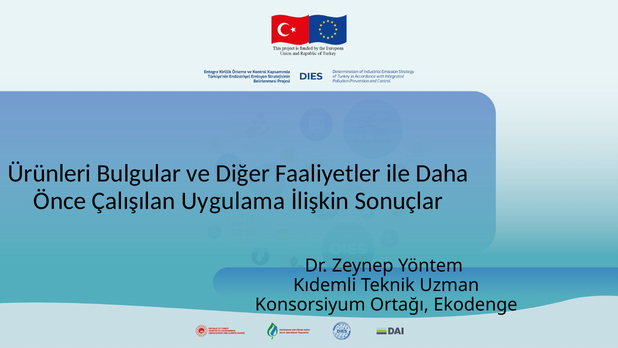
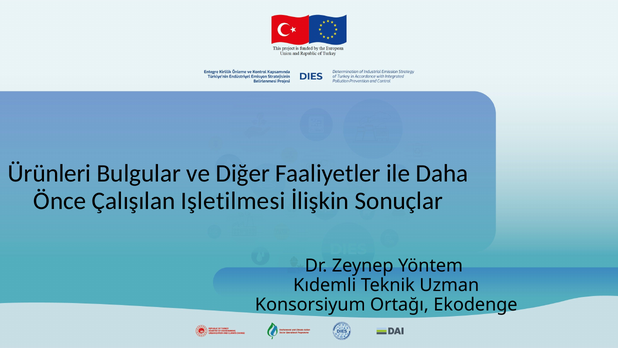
Uygulama: Uygulama -> Işletilmesi
